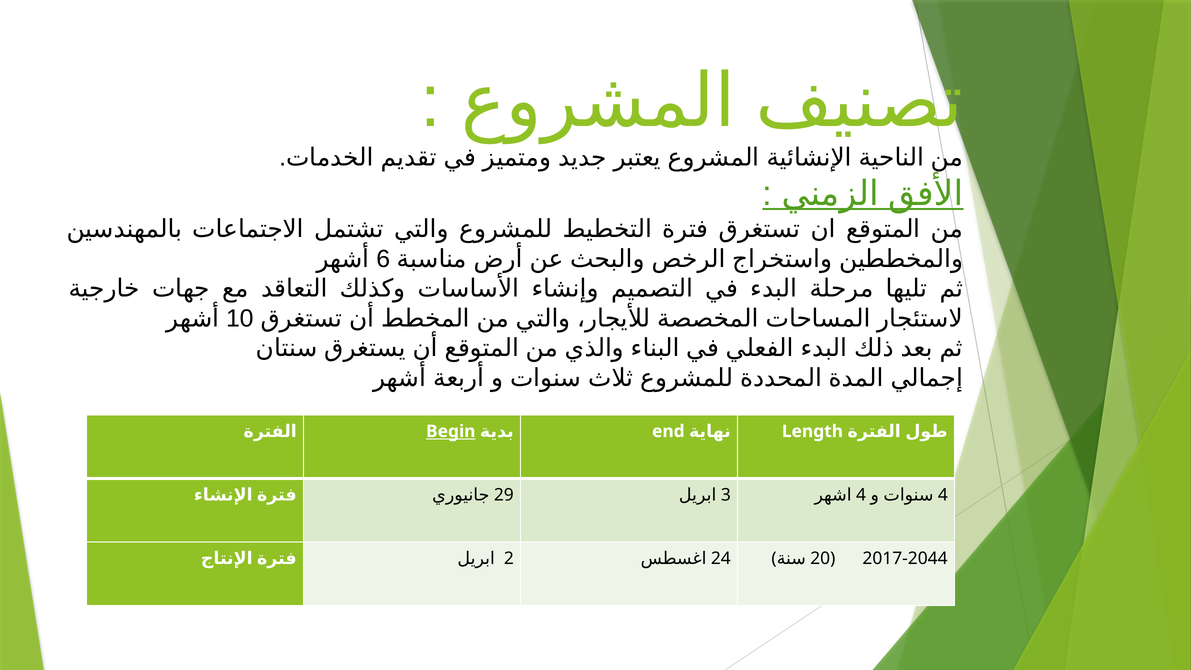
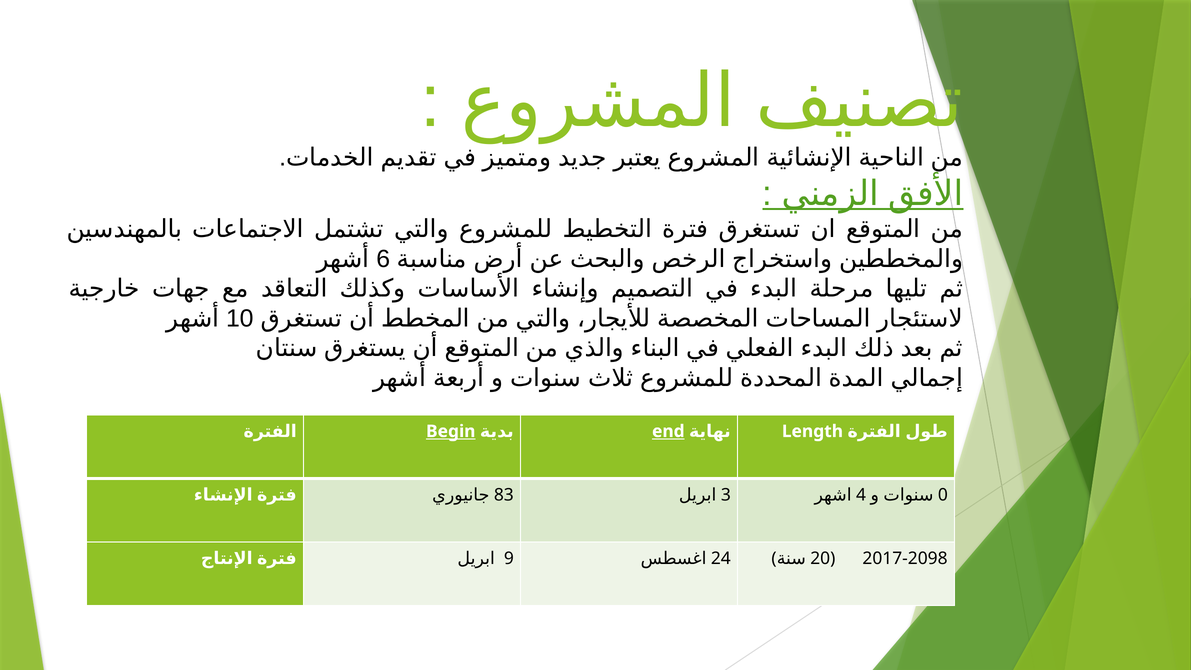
end underline: none -> present
29: 29 -> 83
4 at (943, 495): 4 -> 0
2: 2 -> 9
2017-2044: 2017-2044 -> 2017-2098
